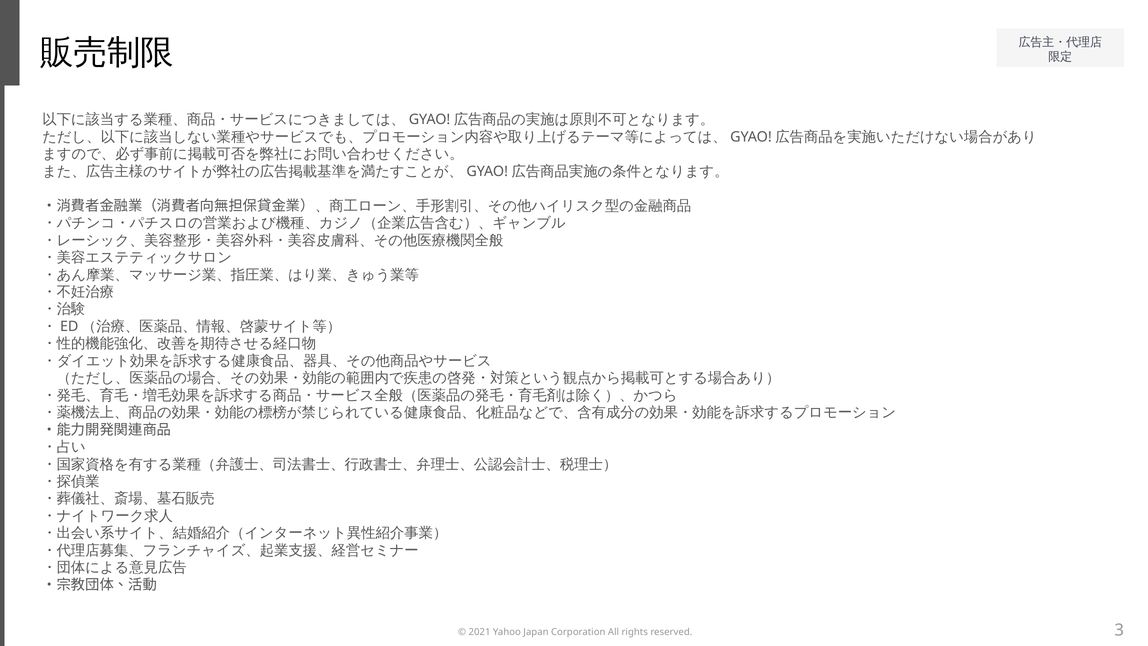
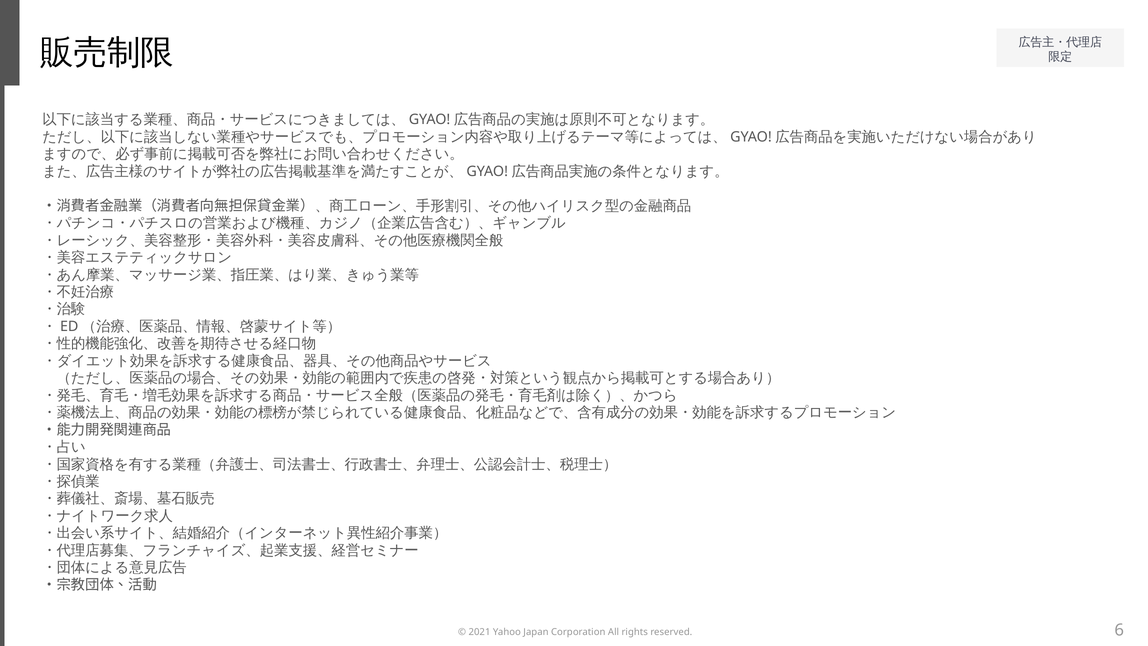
3: 3 -> 6
